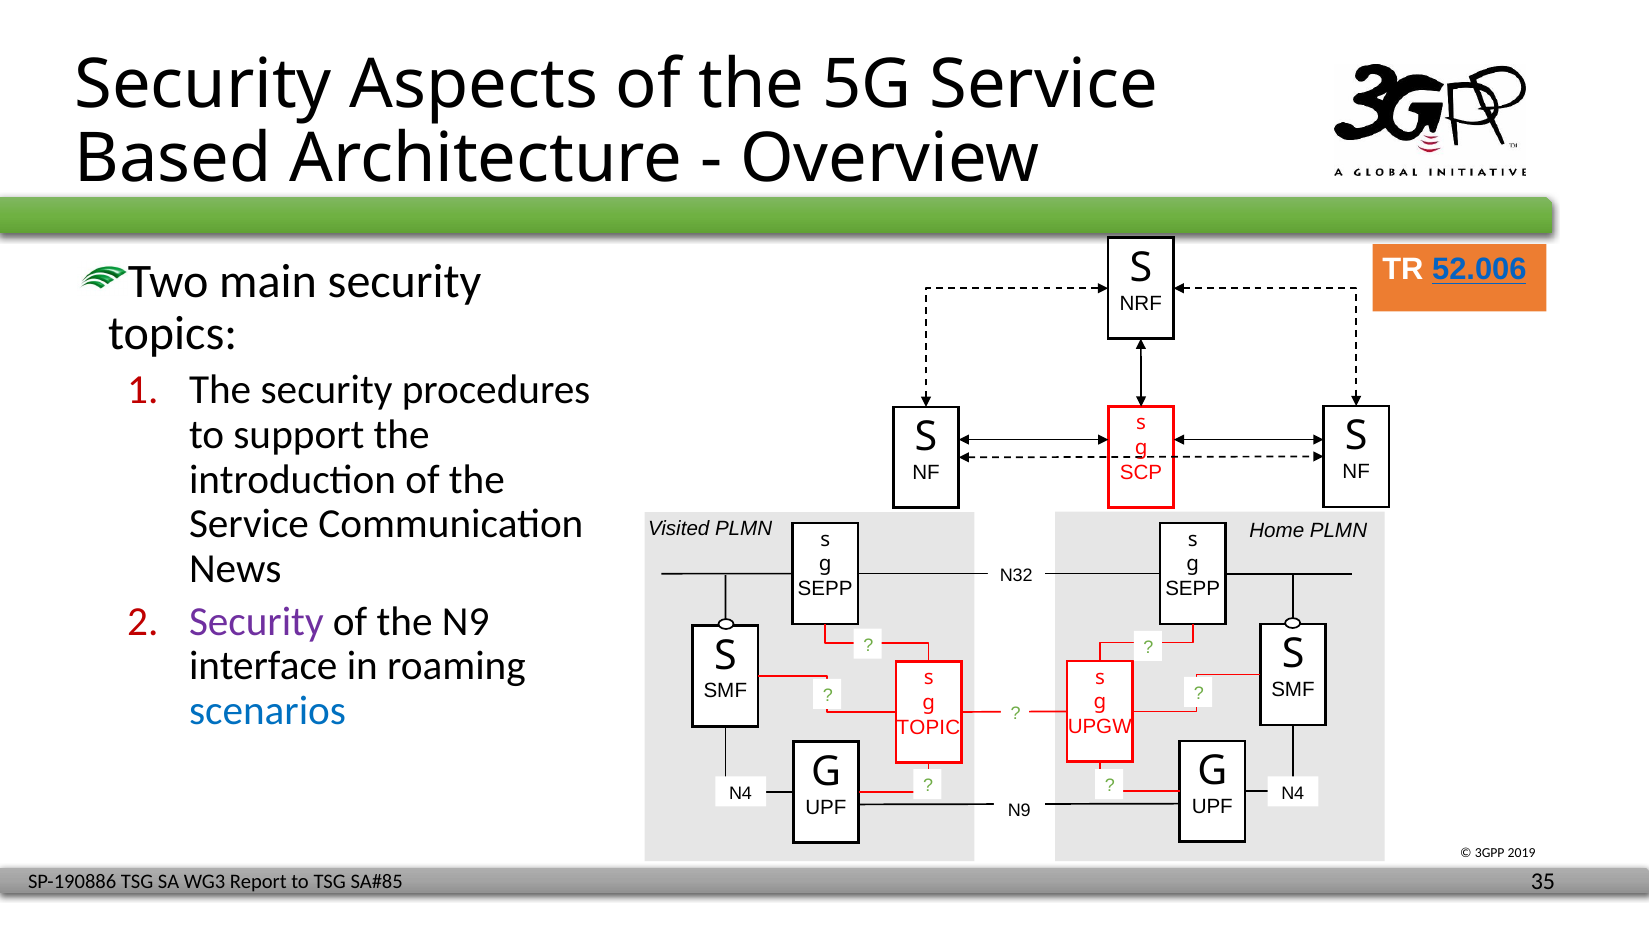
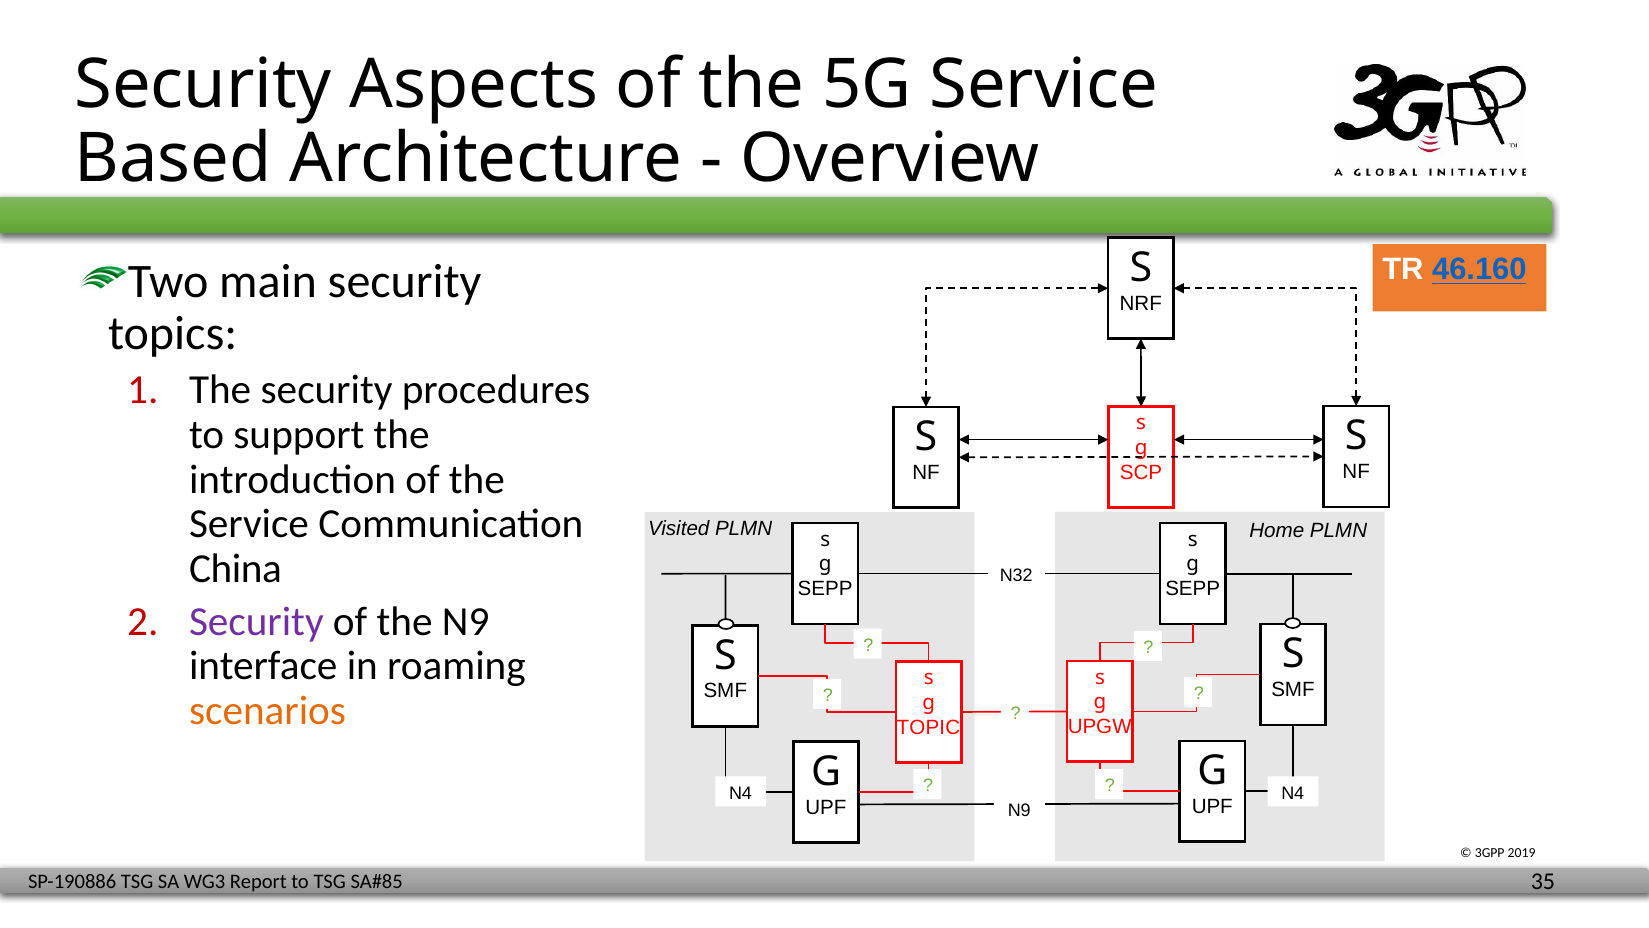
52.006: 52.006 -> 46.160
News: News -> China
scenarios colour: blue -> orange
